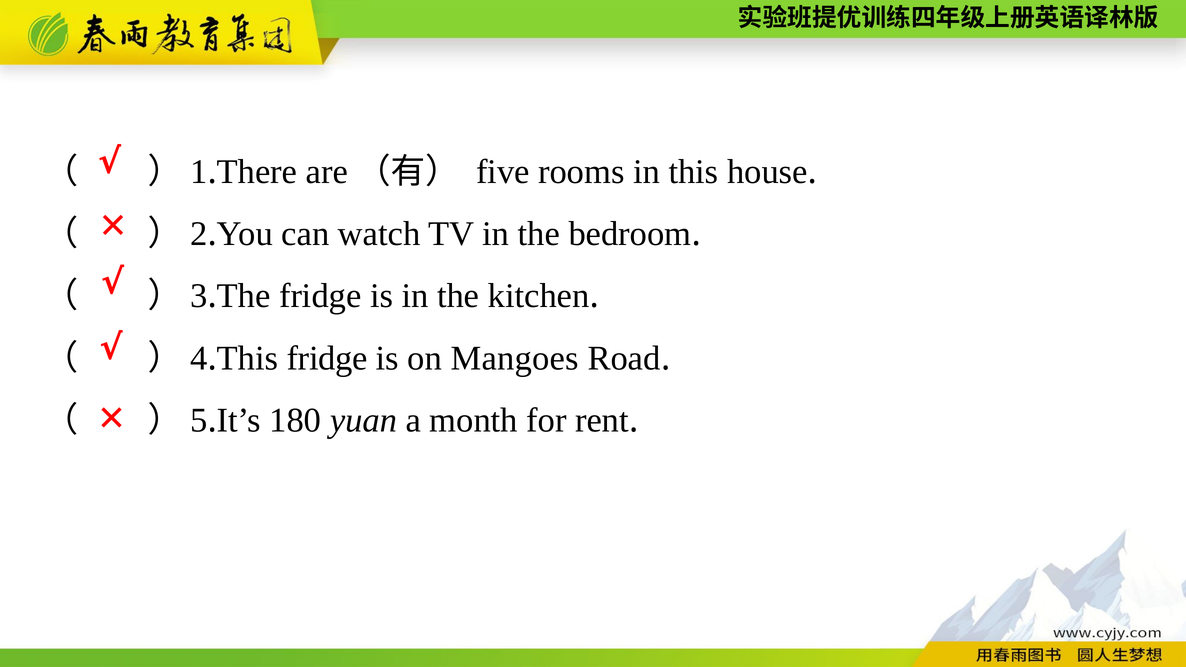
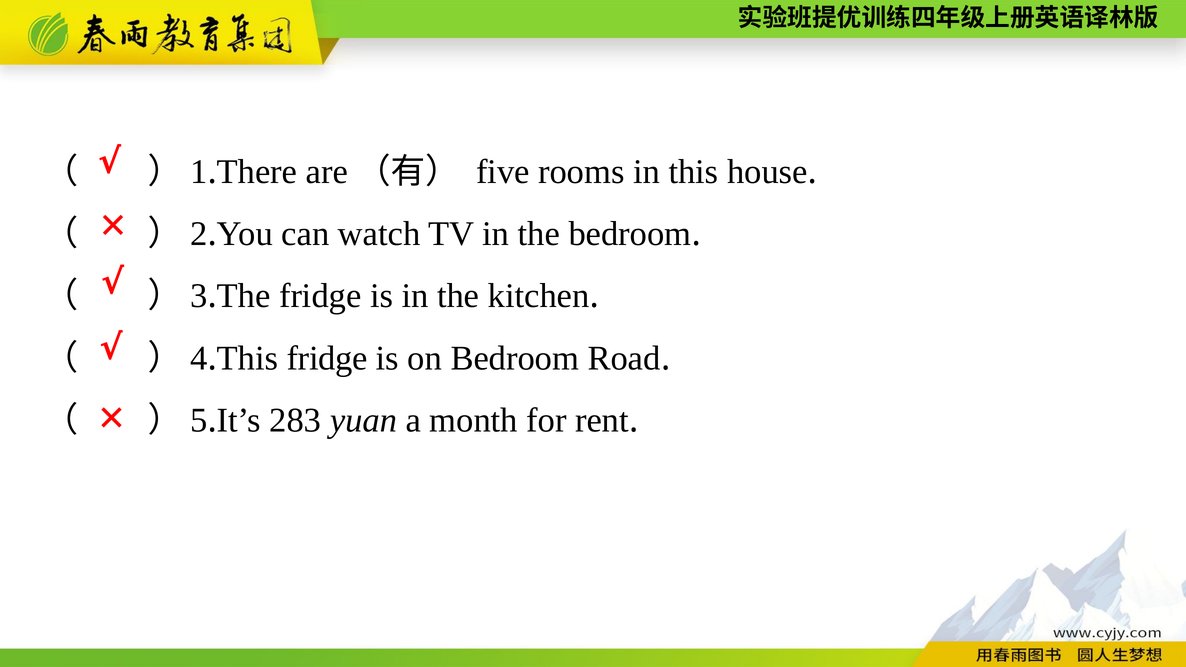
on Mangoes: Mangoes -> Bedroom
180: 180 -> 283
